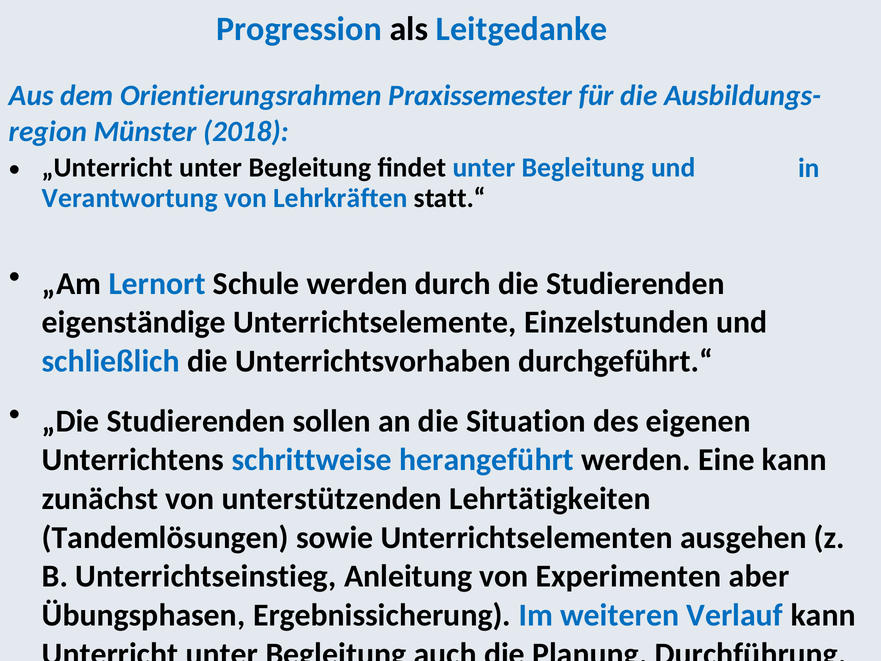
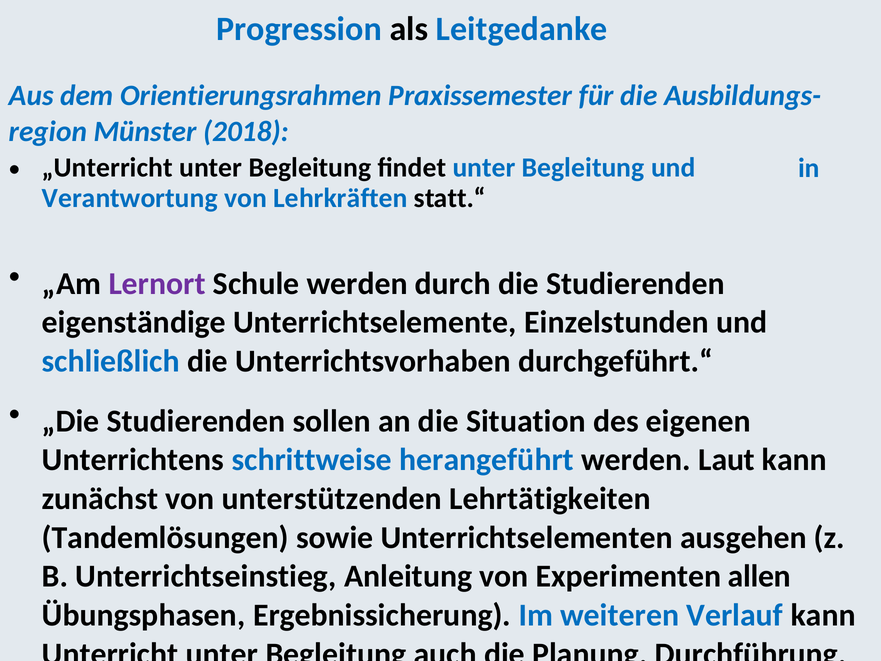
Lernort colour: blue -> purple
Eine: Eine -> Laut
aber: aber -> allen
